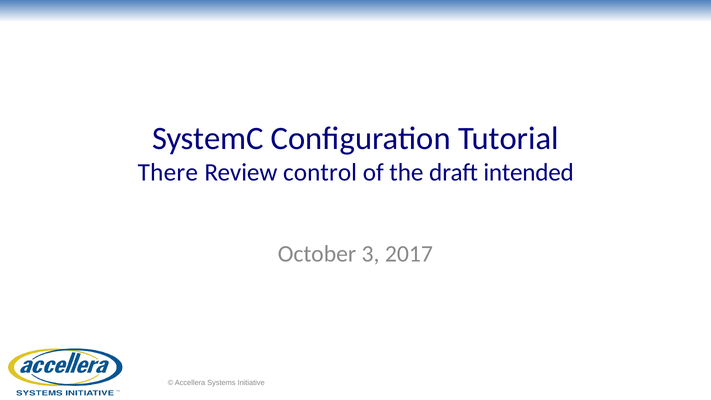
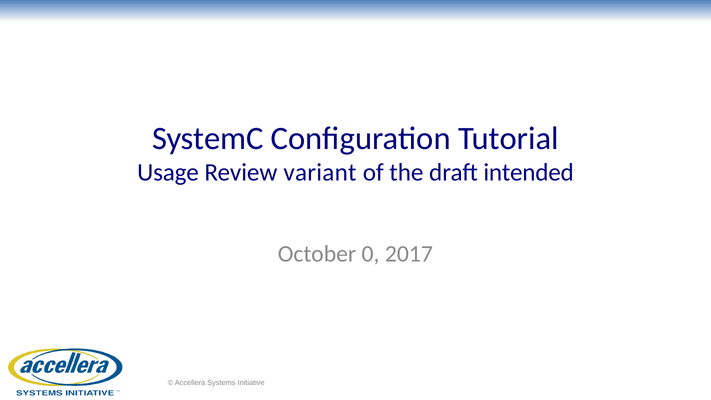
There: There -> Usage
control: control -> variant
3: 3 -> 0
